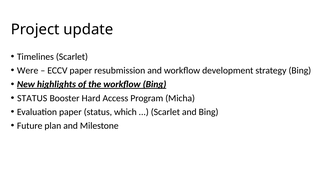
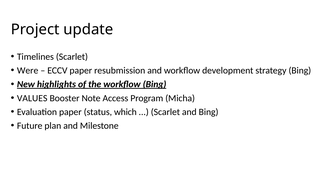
STATUS at (32, 98): STATUS -> VALUES
Hard: Hard -> Note
